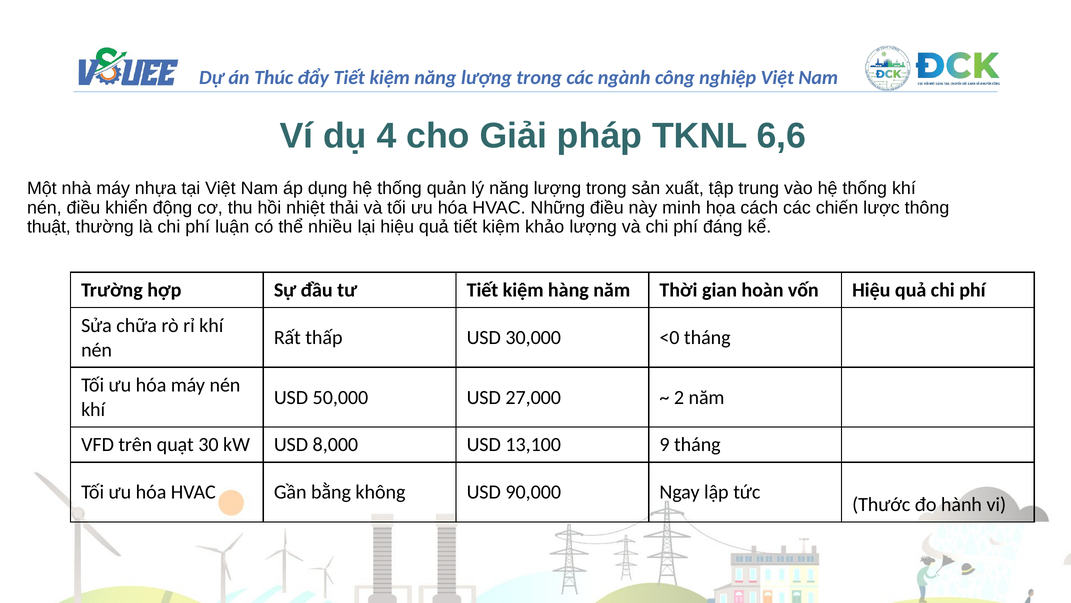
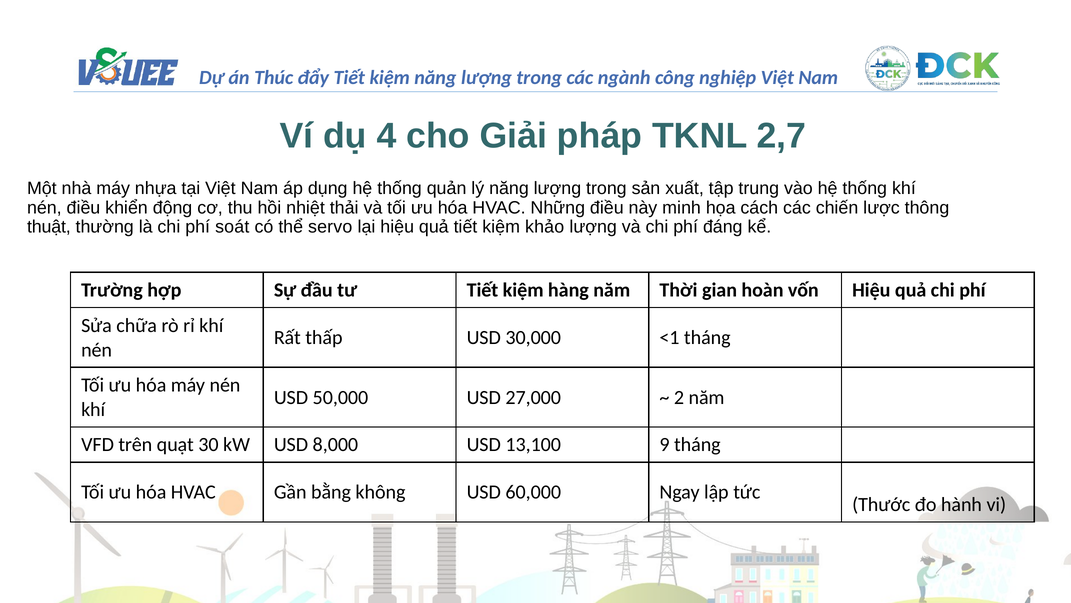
6,6: 6,6 -> 2,7
luận: luận -> soát
nhiều: nhiều -> servo
<0: <0 -> <1
90,000: 90,000 -> 60,000
